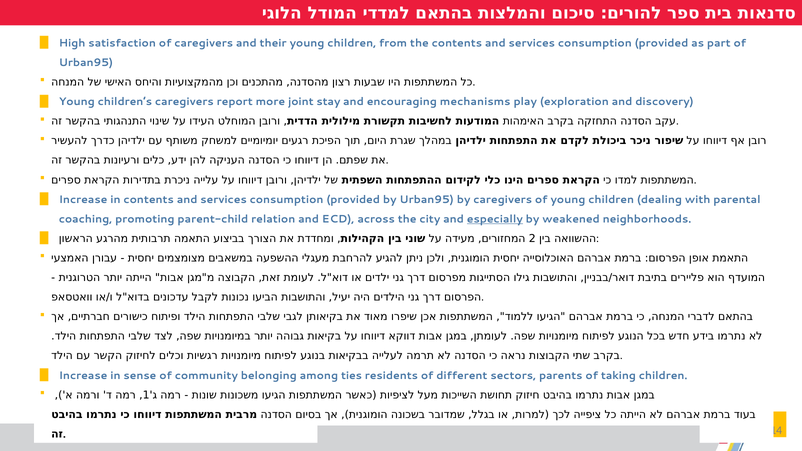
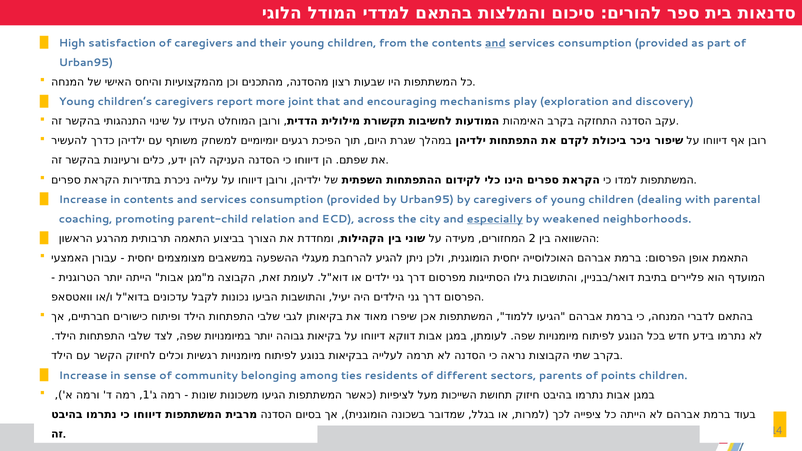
and at (495, 43) underline: none -> present
stay: stay -> that
taking: taking -> points
